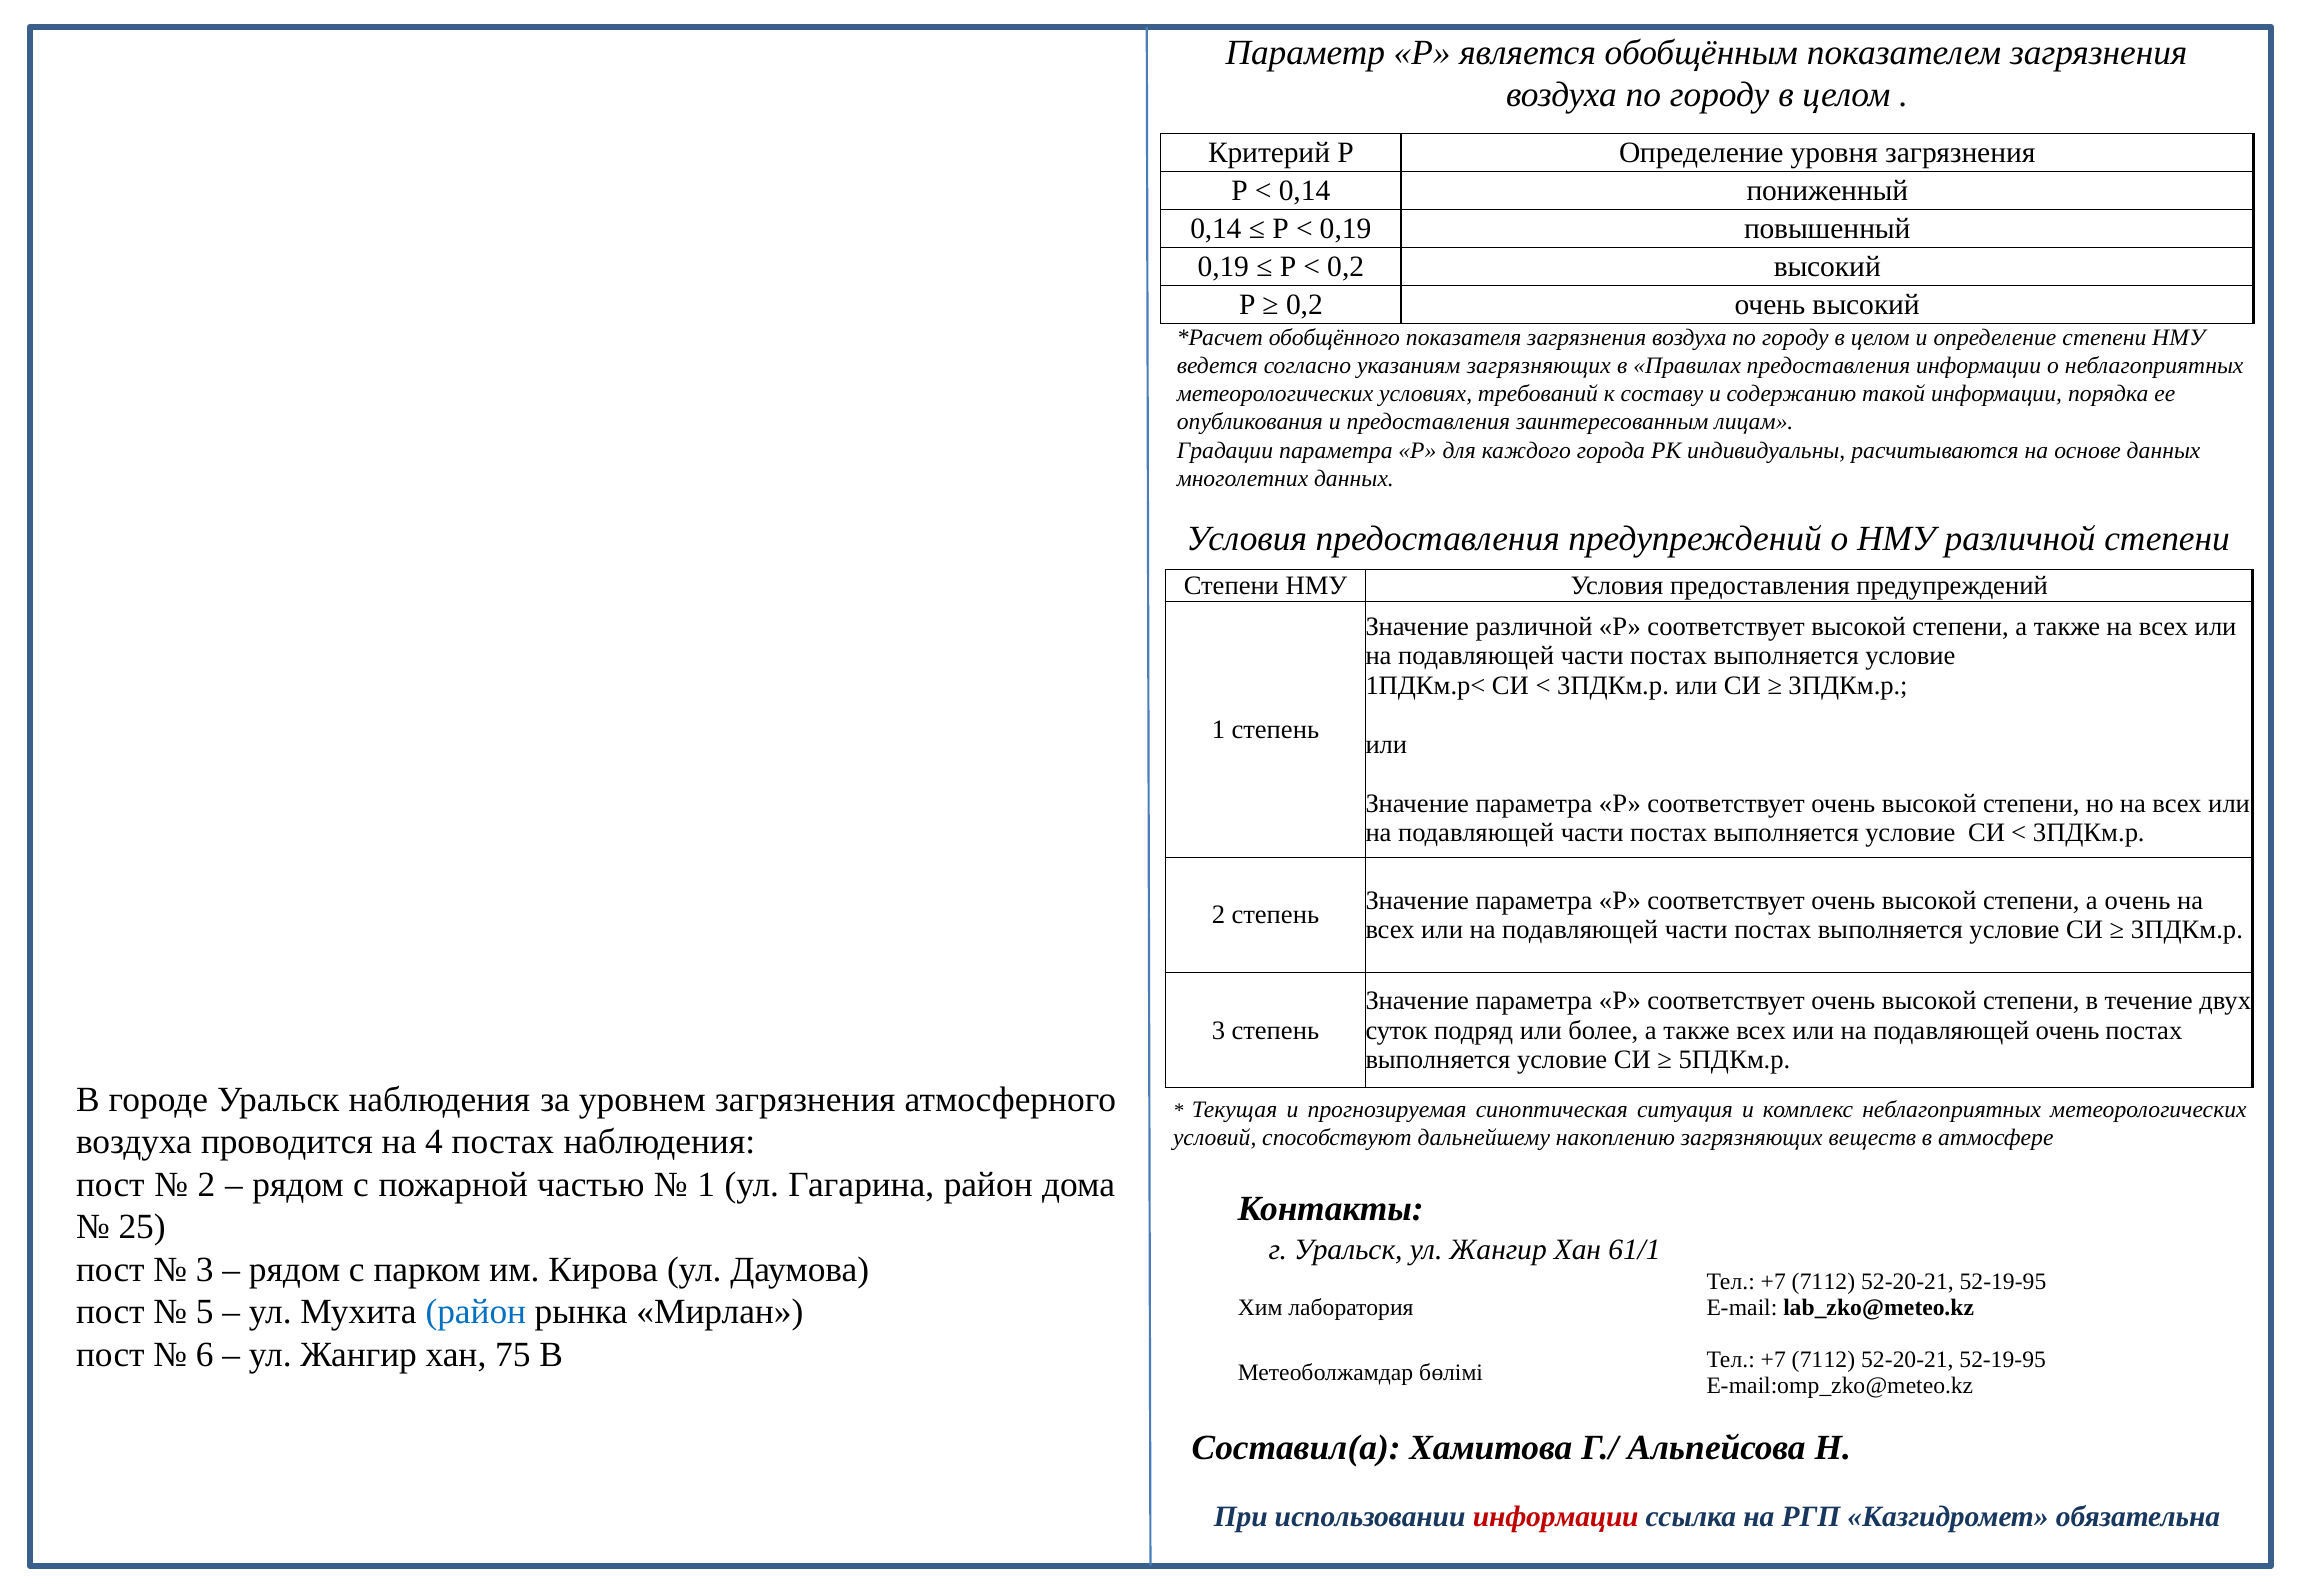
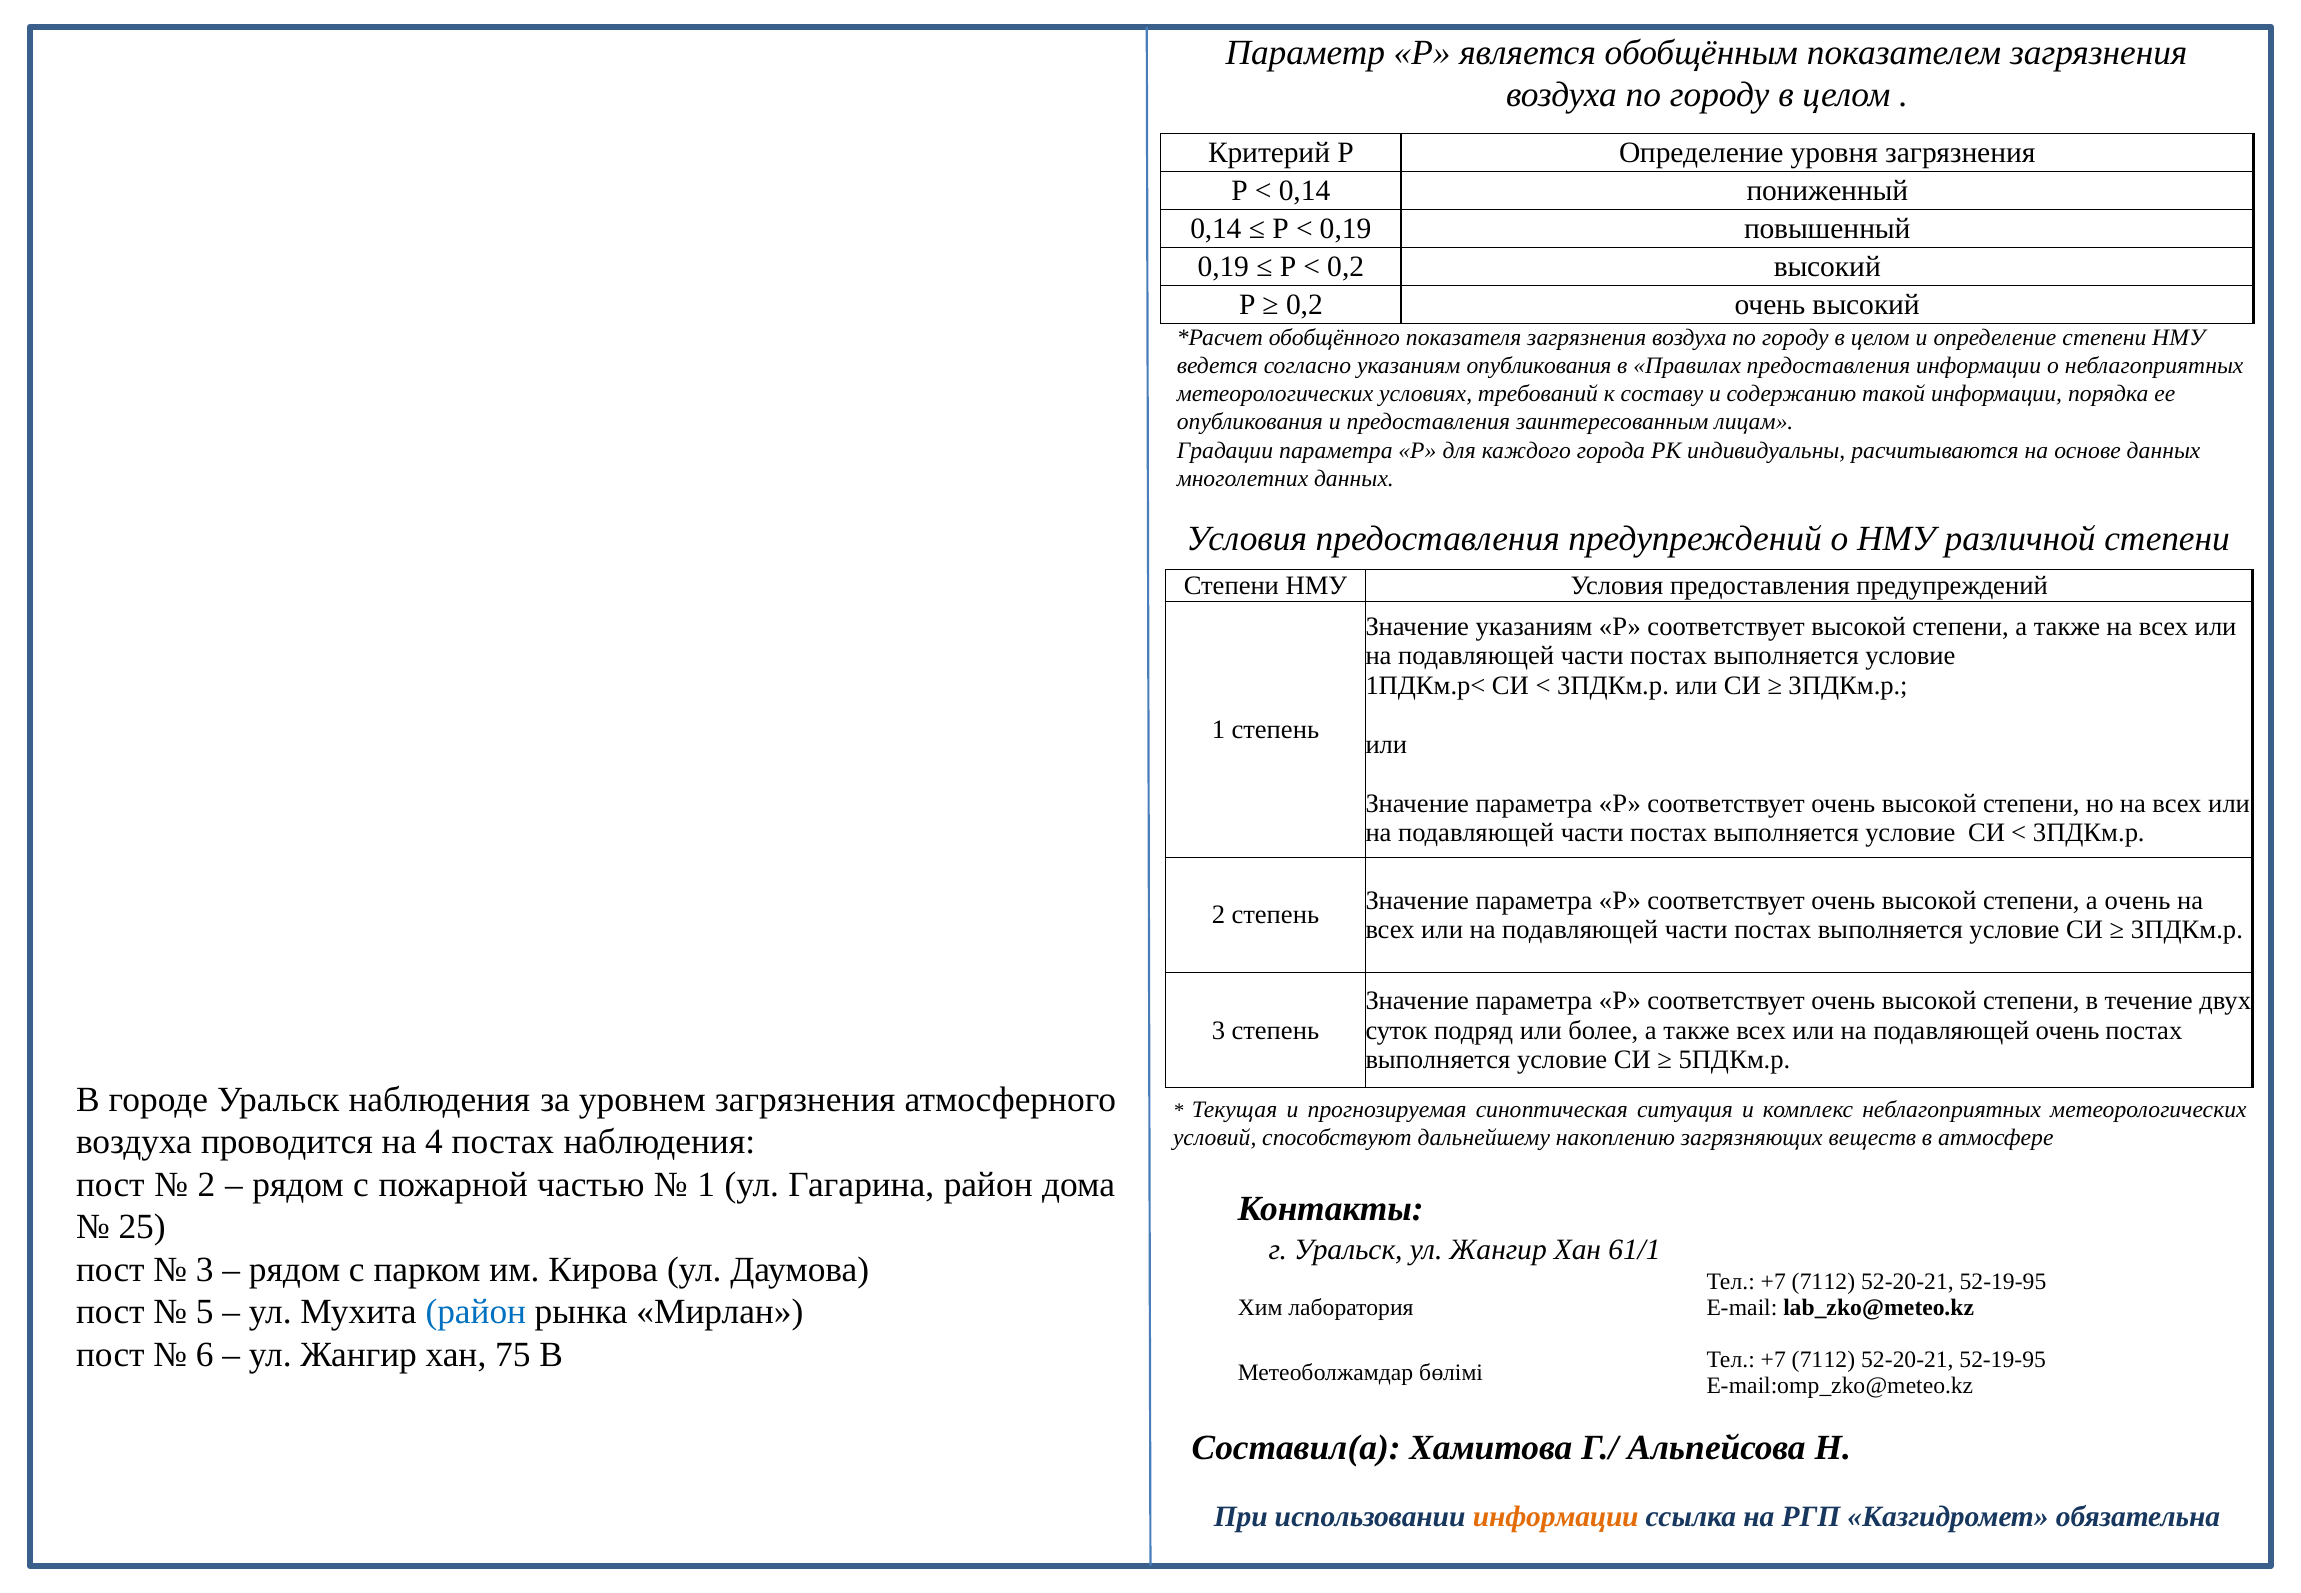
указаниям загрязняющих: загрязняющих -> опубликования
Значение различной: различной -> указаниям
информации at (1556, 1517) colour: red -> orange
